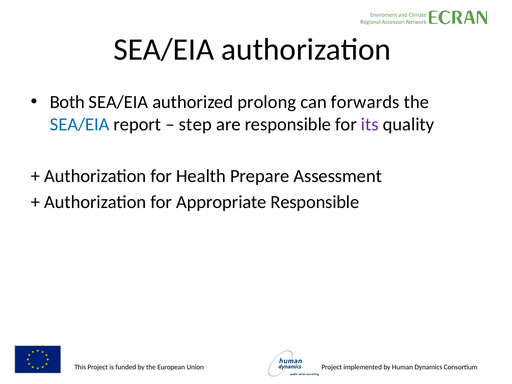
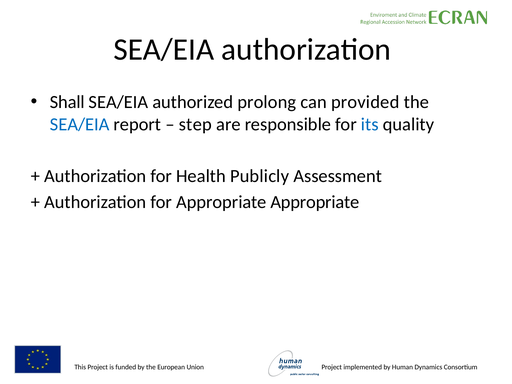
Both: Both -> Shall
forwards: forwards -> provided
its colour: purple -> blue
Prepare: Prepare -> Publicly
Appropriate Responsible: Responsible -> Appropriate
